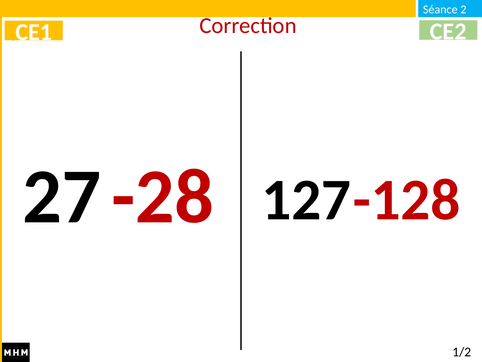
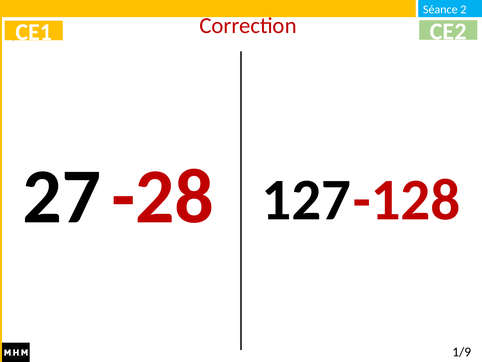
1/2: 1/2 -> 1/9
